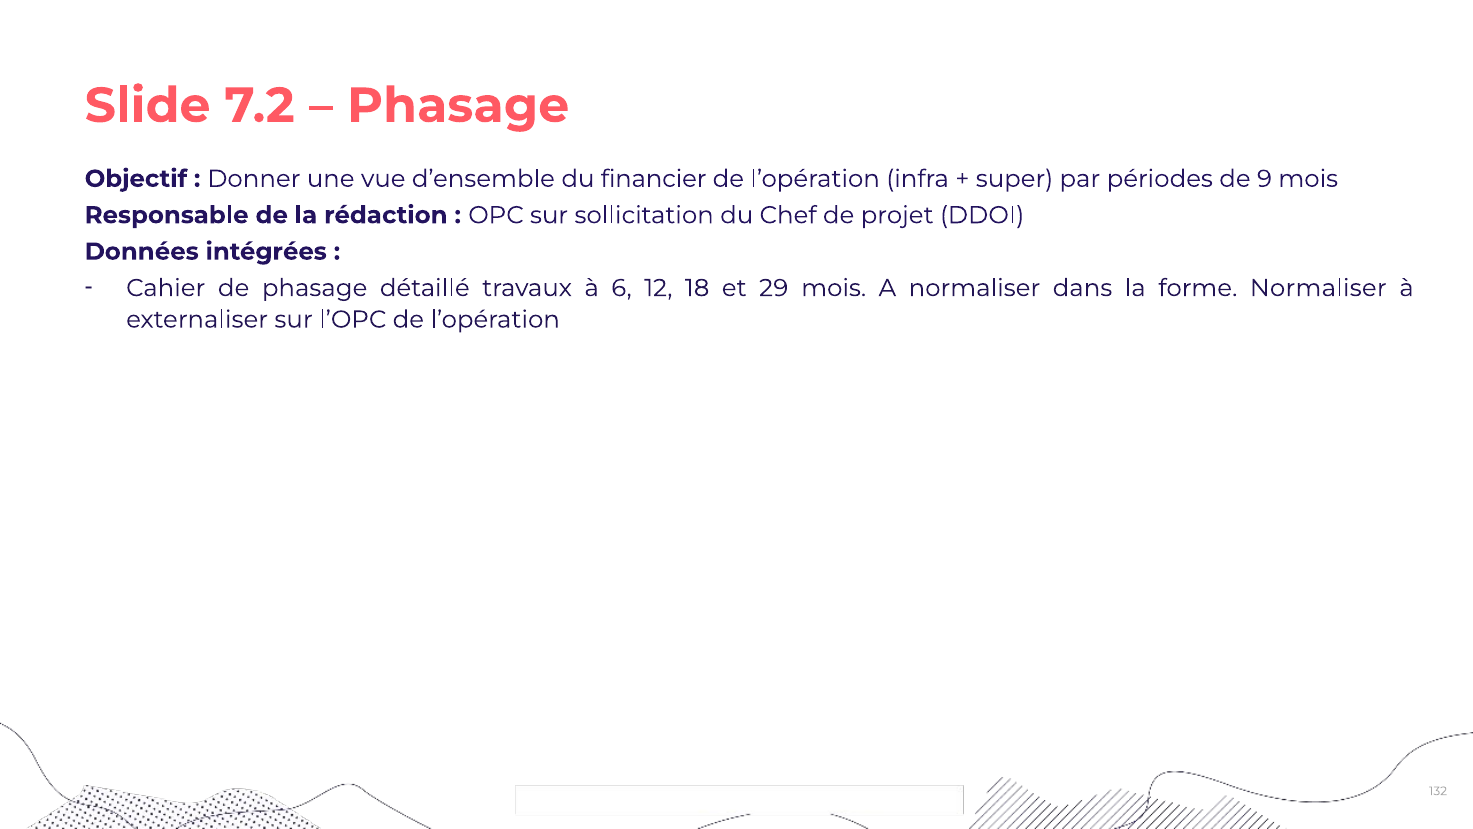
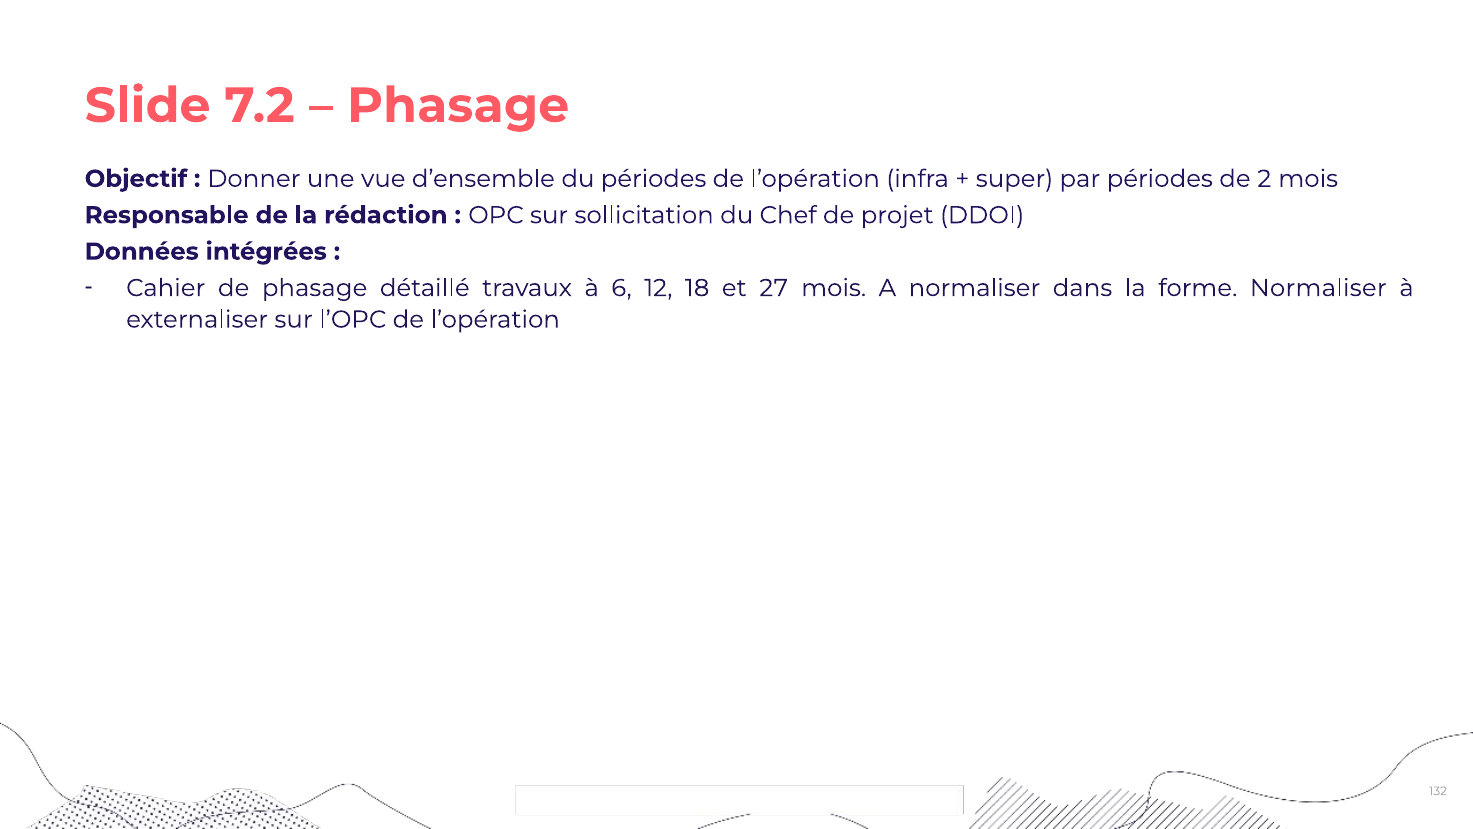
du financier: financier -> périodes
9: 9 -> 2
29: 29 -> 27
